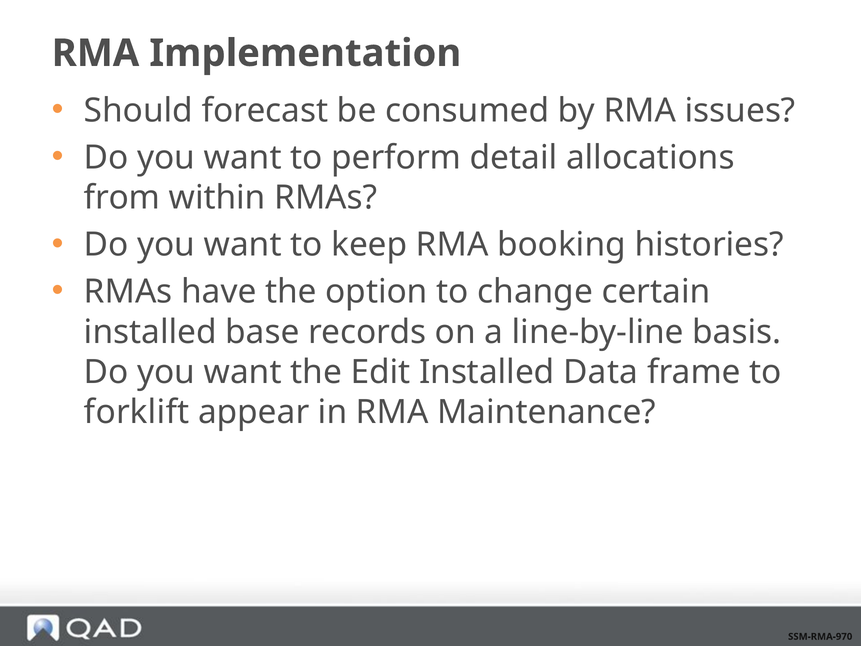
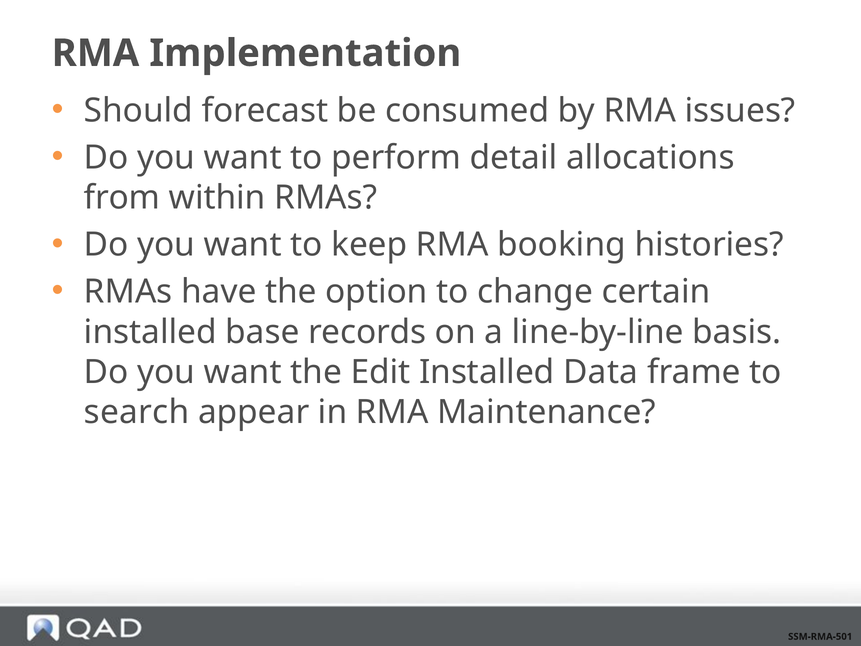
forklift: forklift -> search
SSM-RMA-970: SSM-RMA-970 -> SSM-RMA-501
